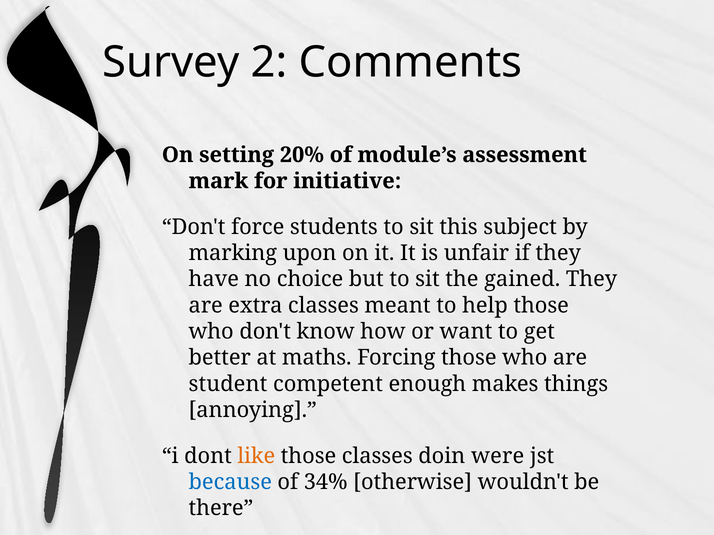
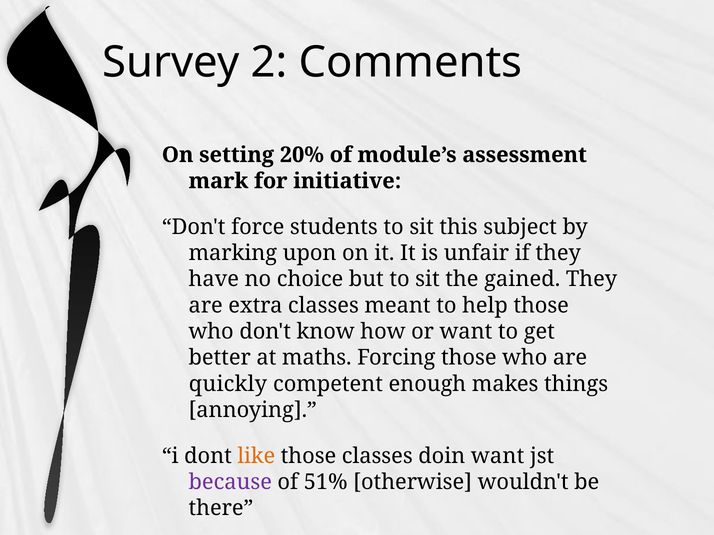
student: student -> quickly
doin were: were -> want
because colour: blue -> purple
34%: 34% -> 51%
